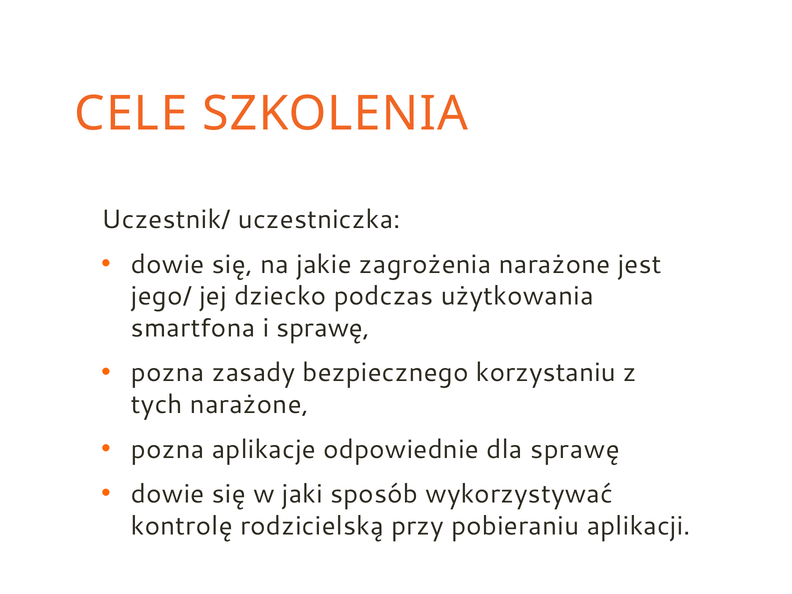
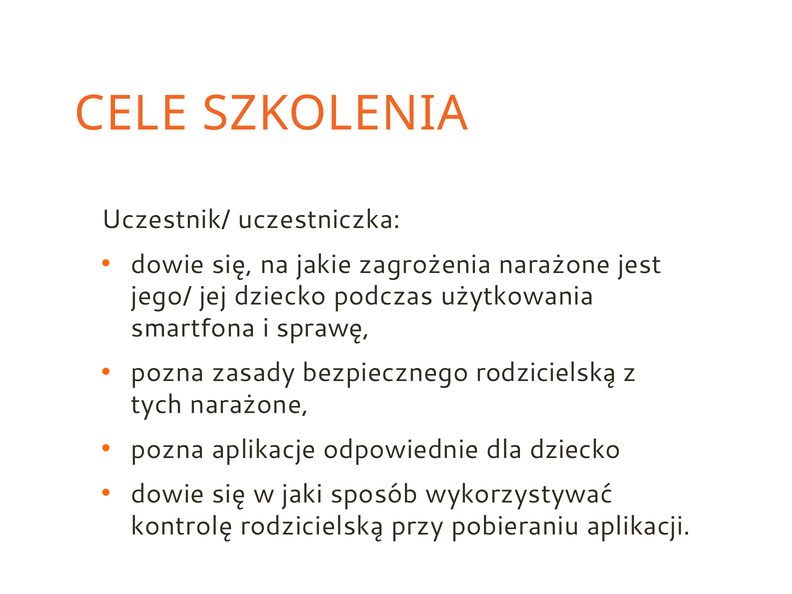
bezpiecznego korzystaniu: korzystaniu -> rodzicielską
dla sprawę: sprawę -> dziecko
